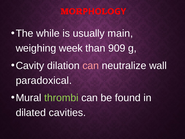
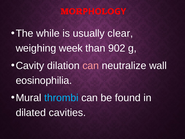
main: main -> clear
909: 909 -> 902
paradoxical: paradoxical -> eosinophilia
thrombi colour: light green -> light blue
